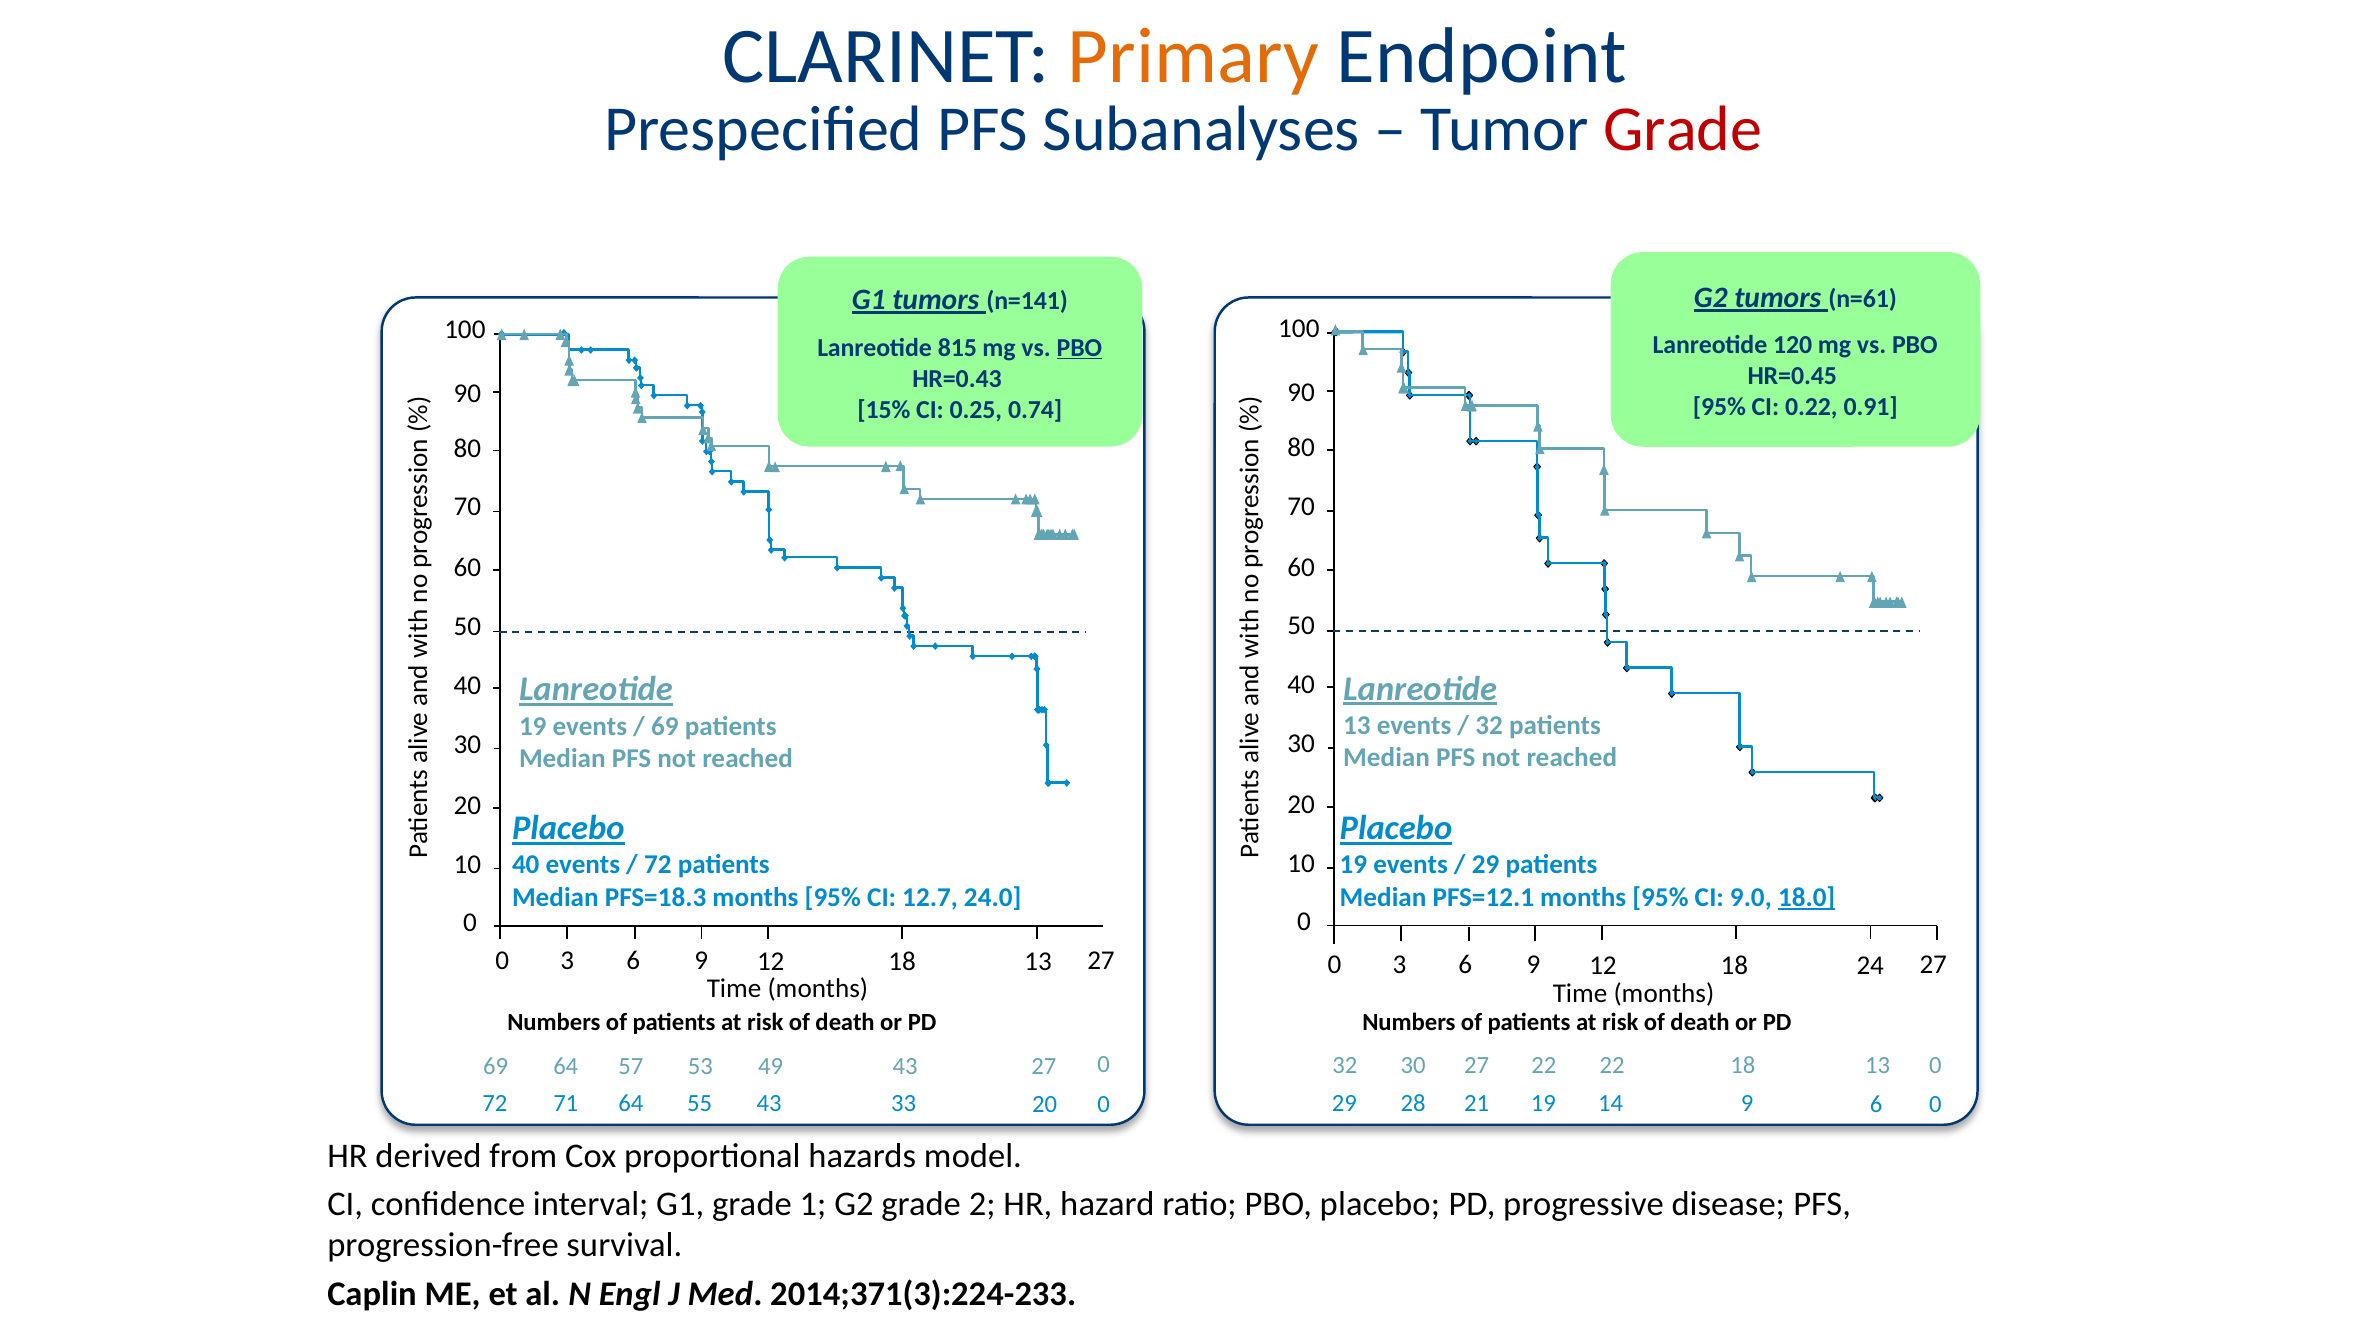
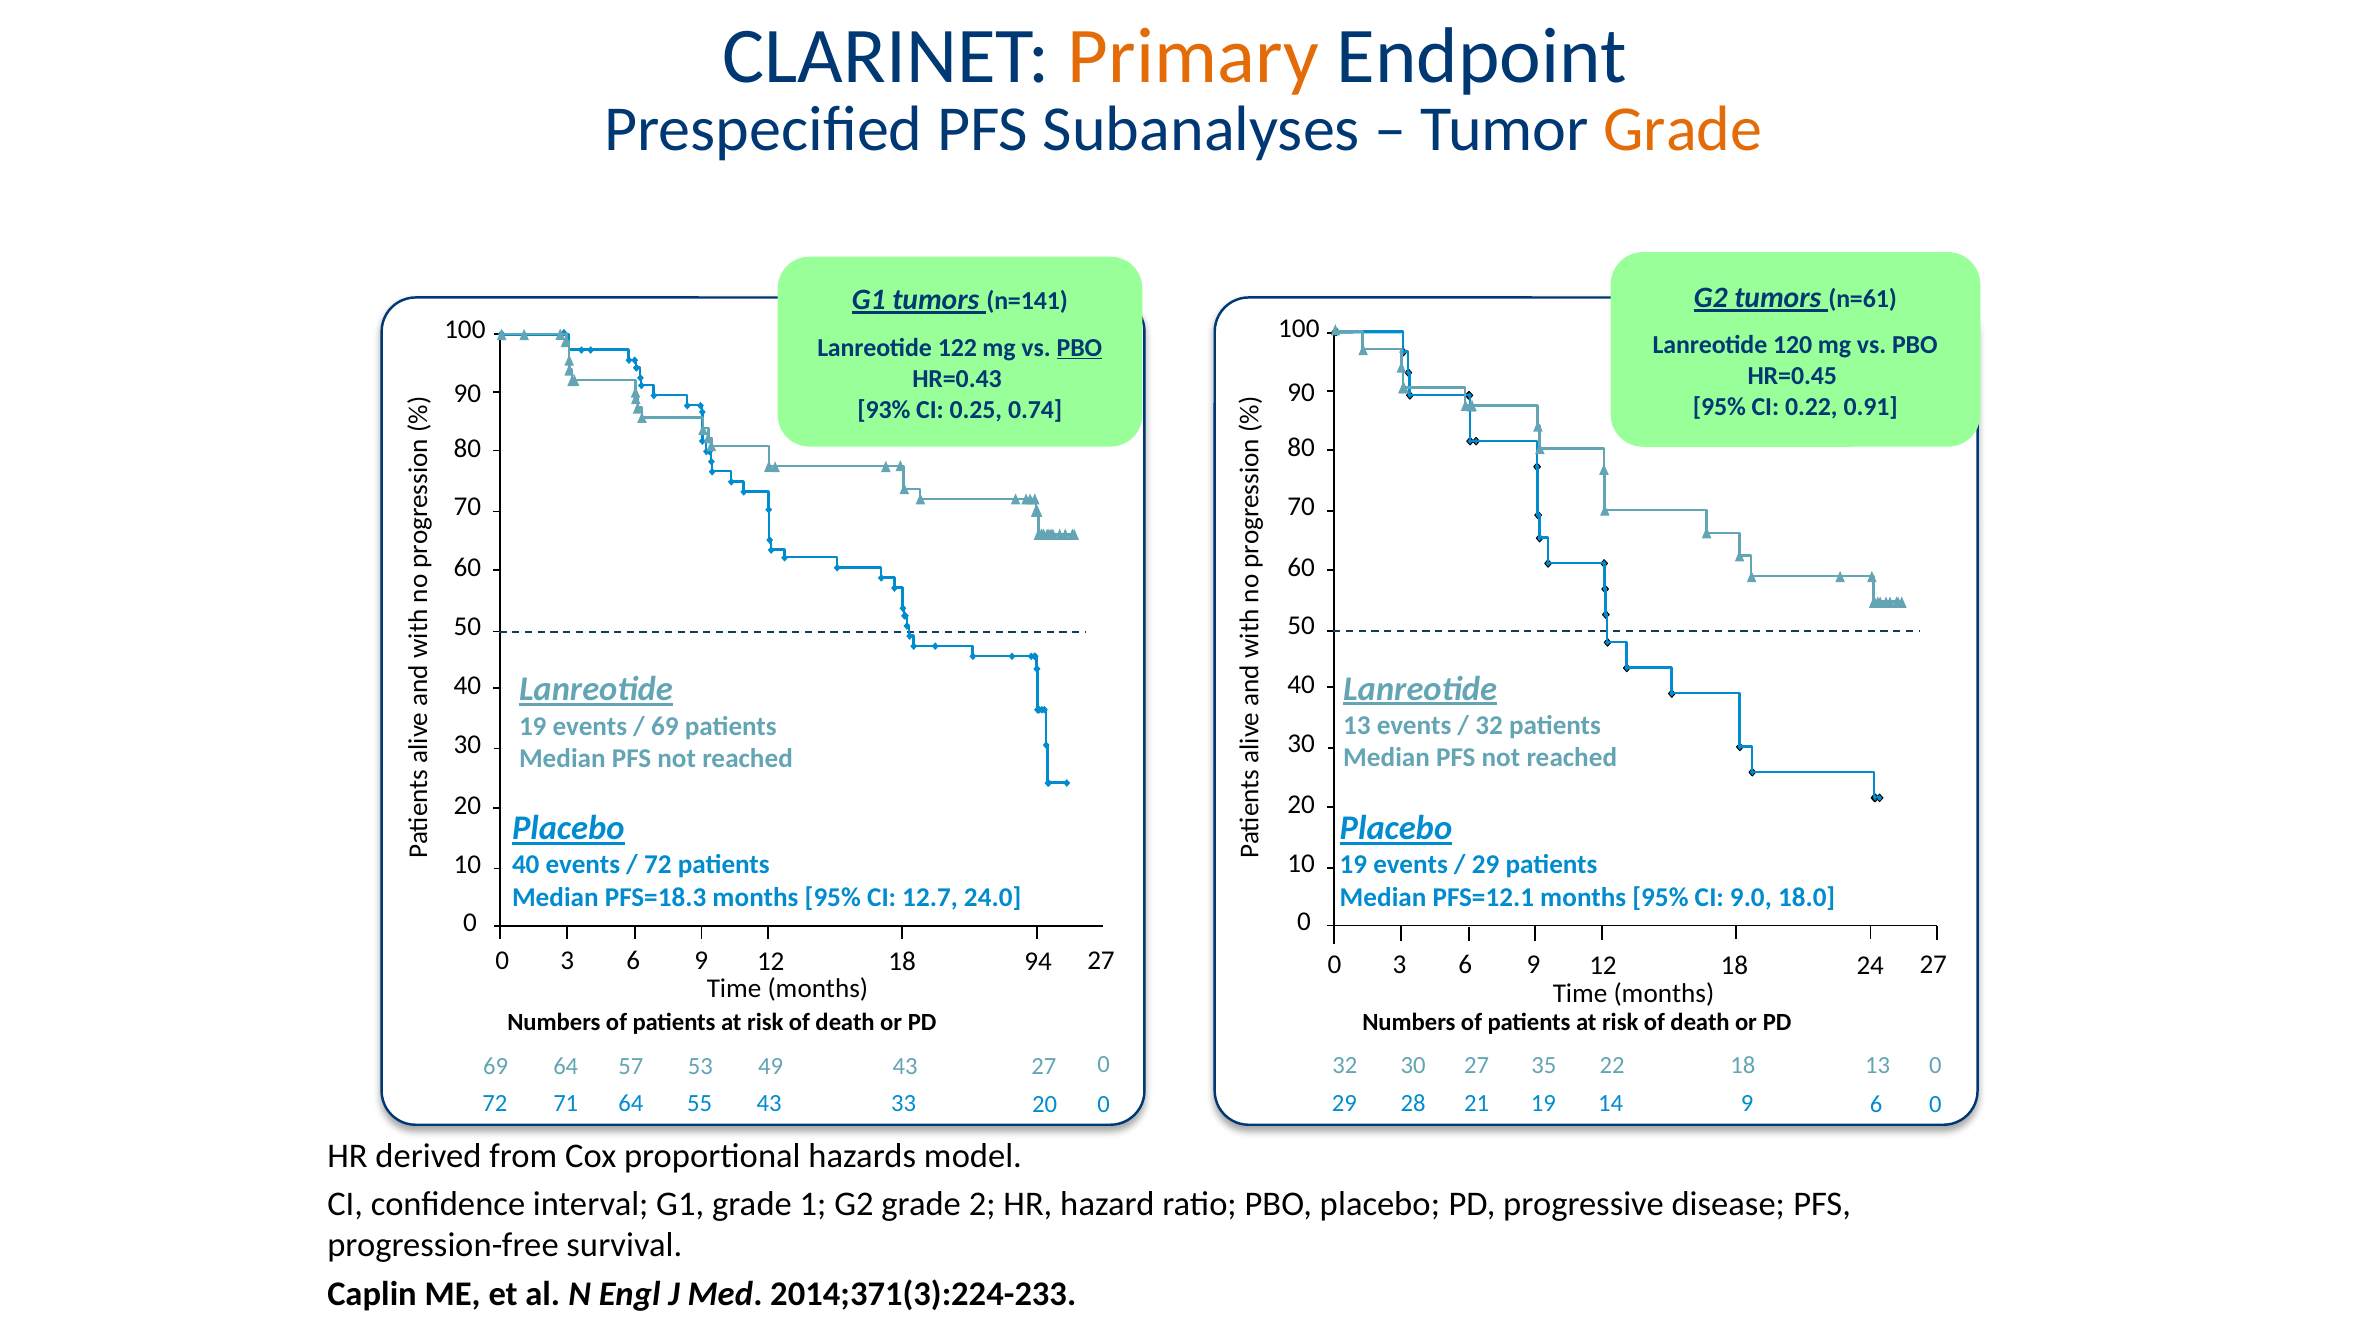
Grade at (1683, 129) colour: red -> orange
815: 815 -> 122
15%: 15% -> 93%
18.0 underline: present -> none
18 13: 13 -> 94
27 22: 22 -> 35
